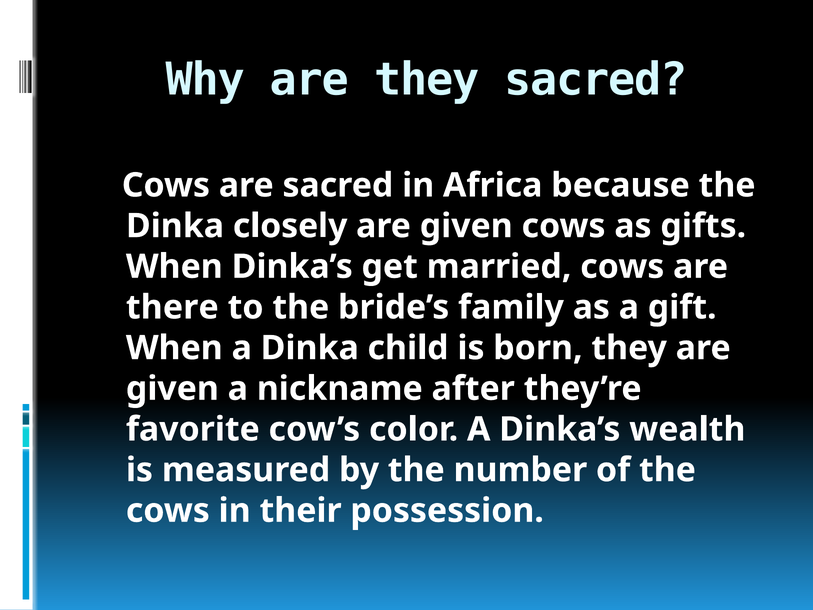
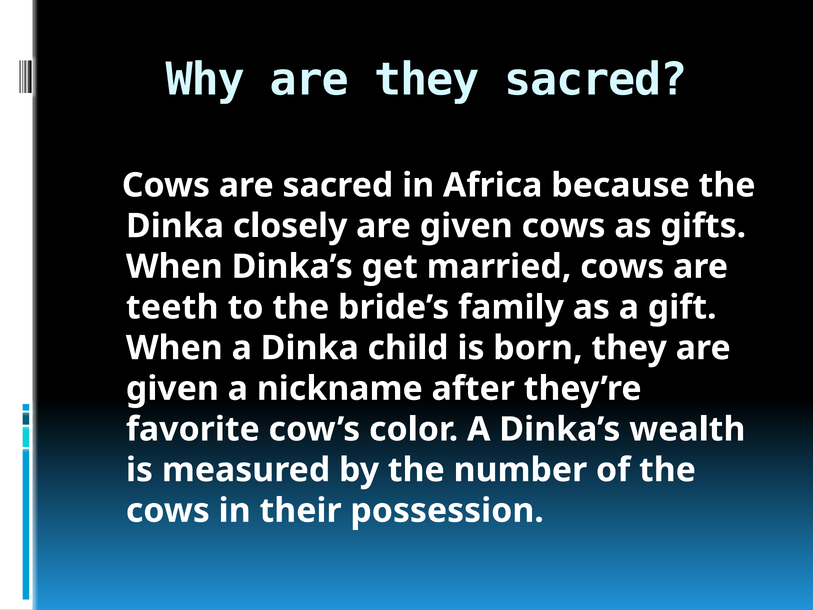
there: there -> teeth
